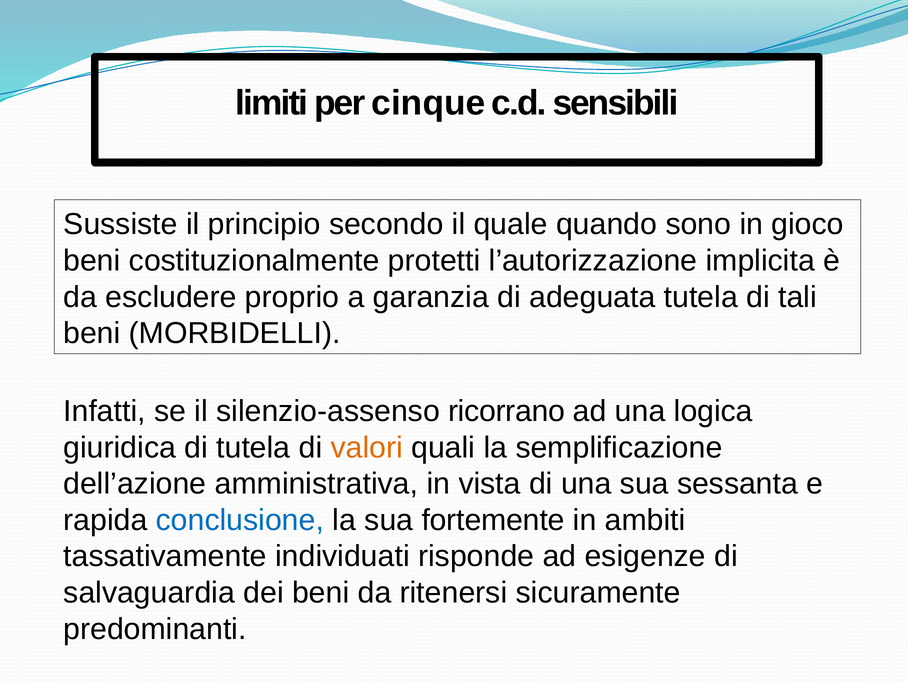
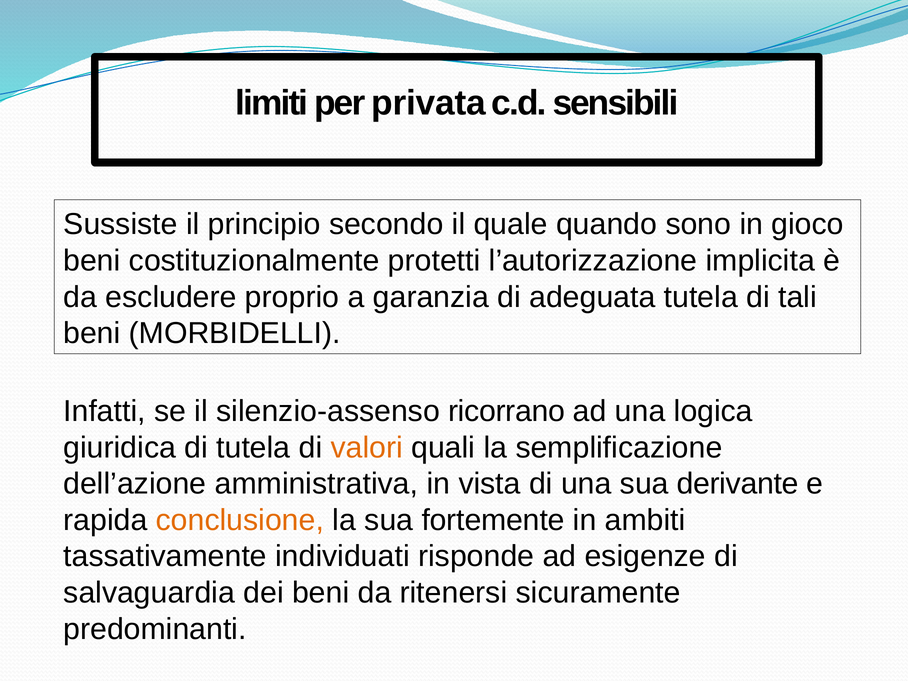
cinque: cinque -> privata
sessanta: sessanta -> derivante
conclusione colour: blue -> orange
